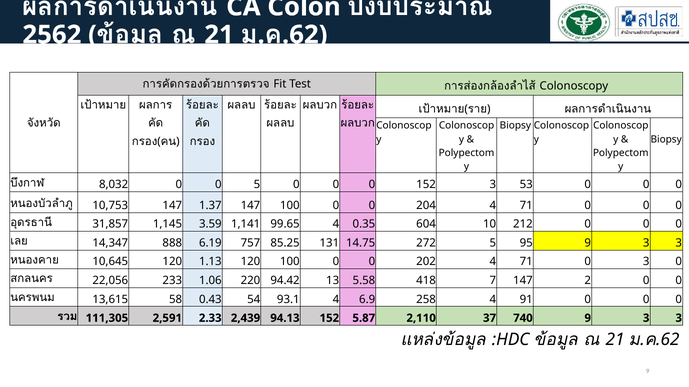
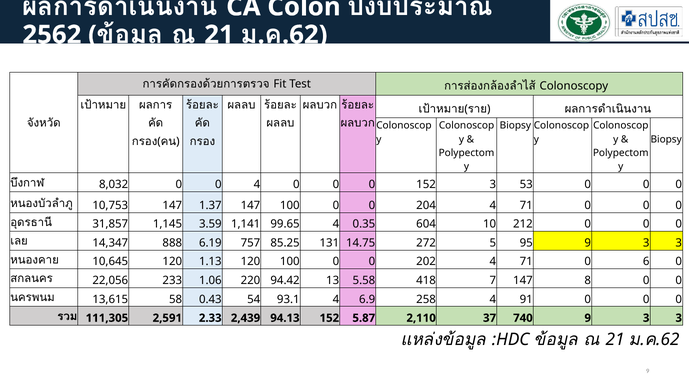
5 at (257, 185): 5 -> 4
0 3: 3 -> 6
2: 2 -> 8
